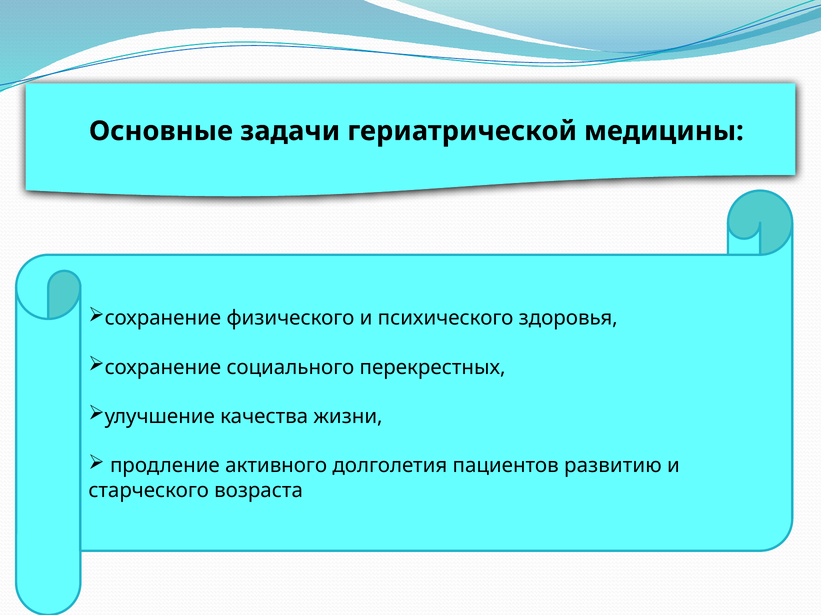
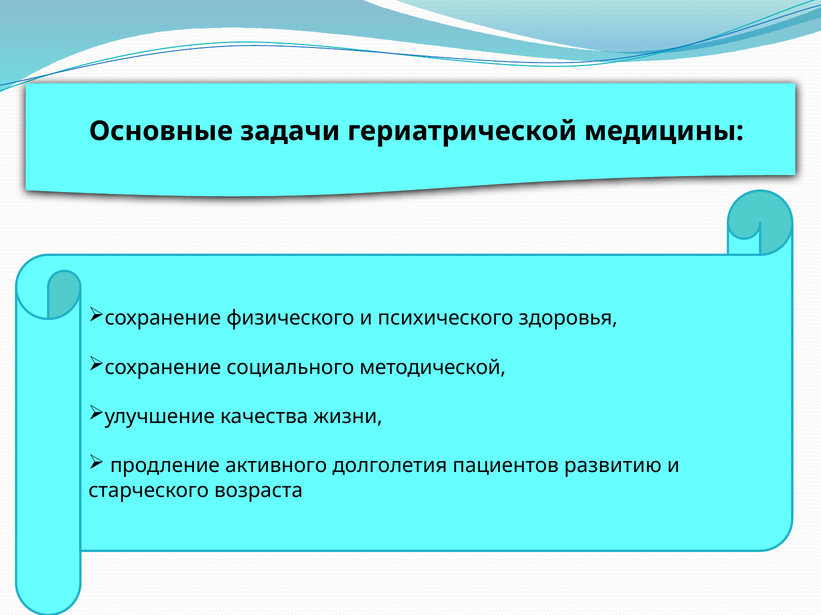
перекрестных: перекрестных -> методической
